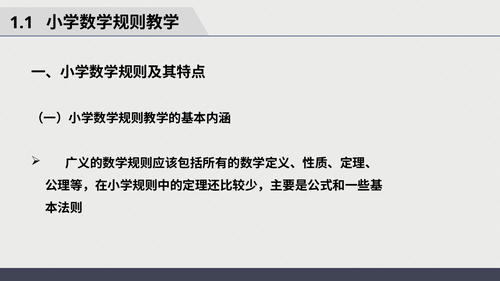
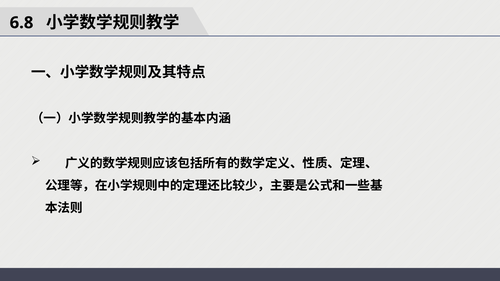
1.1: 1.1 -> 6.8
